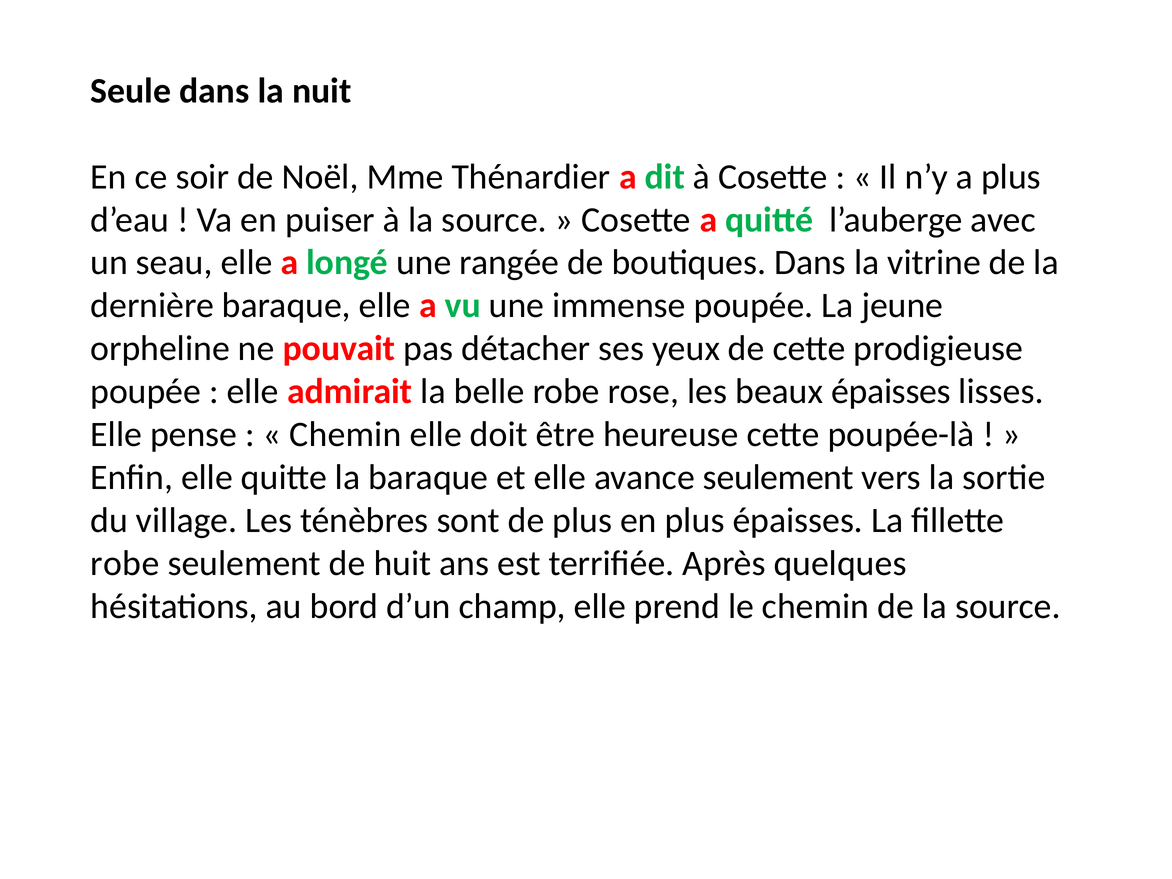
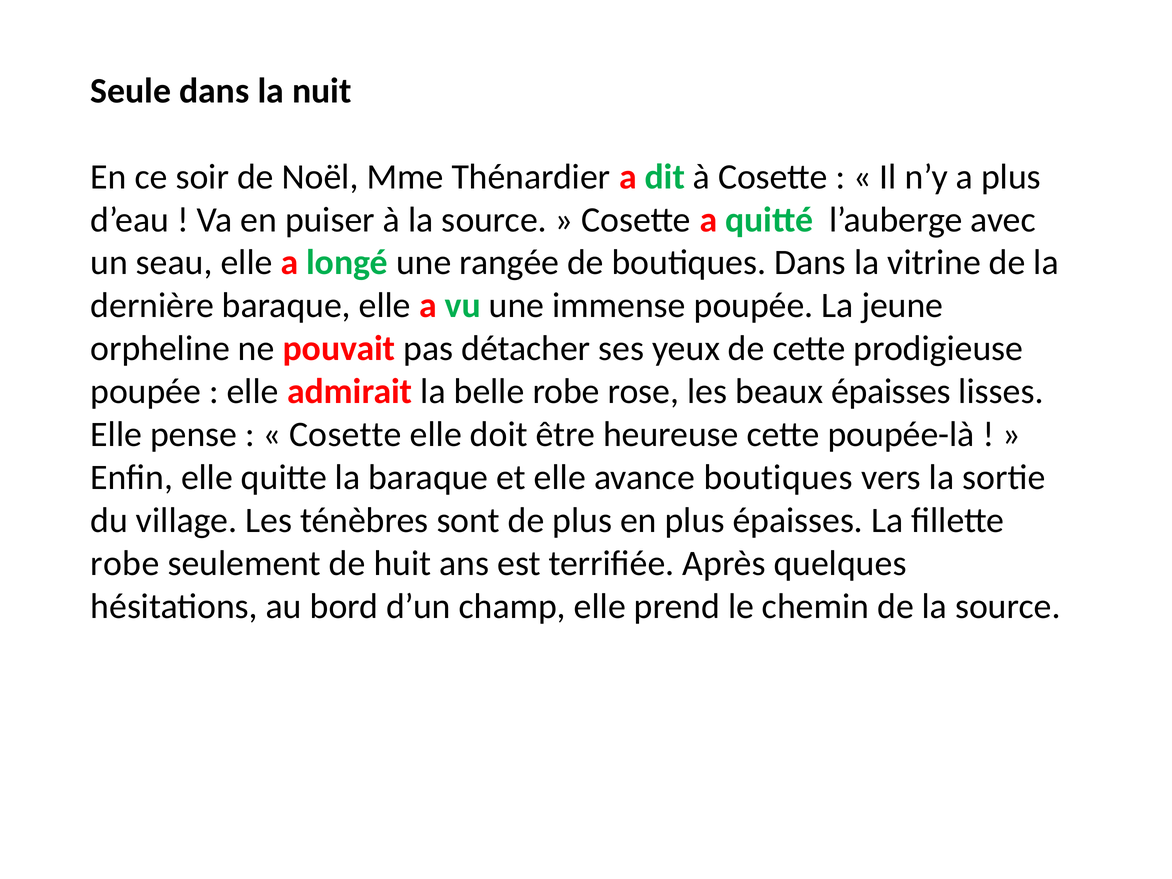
Chemin at (345, 435): Chemin -> Cosette
avance seulement: seulement -> boutiques
